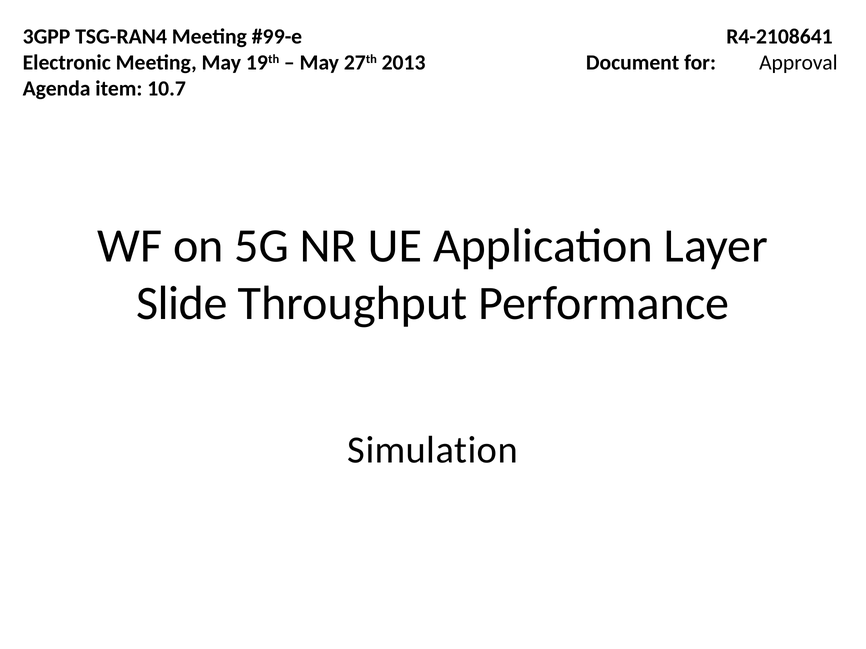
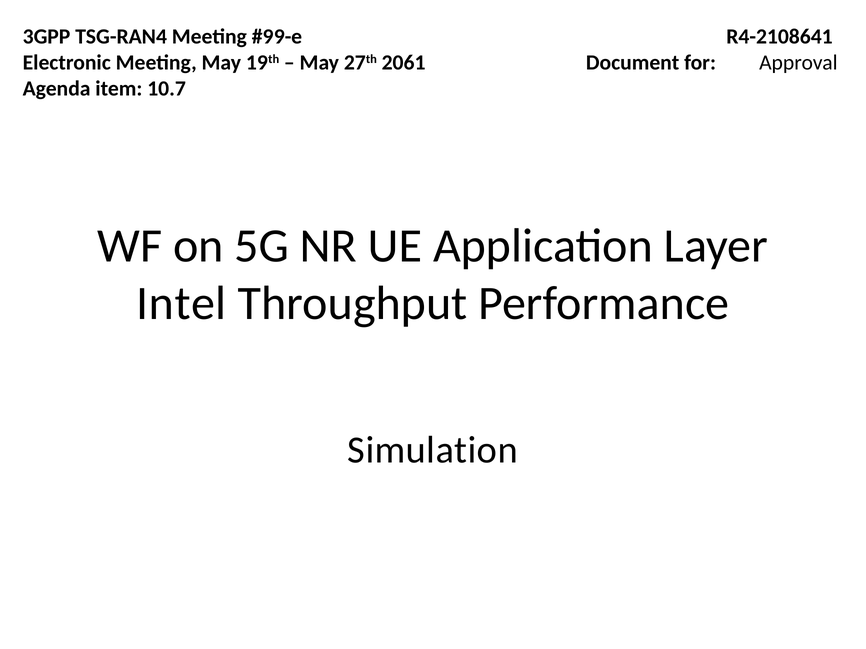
2013: 2013 -> 2061
Slide: Slide -> Intel
